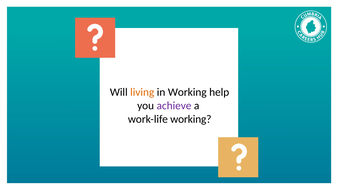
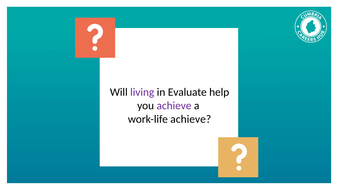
living colour: orange -> purple
in Working: Working -> Evaluate
work-life working: working -> achieve
